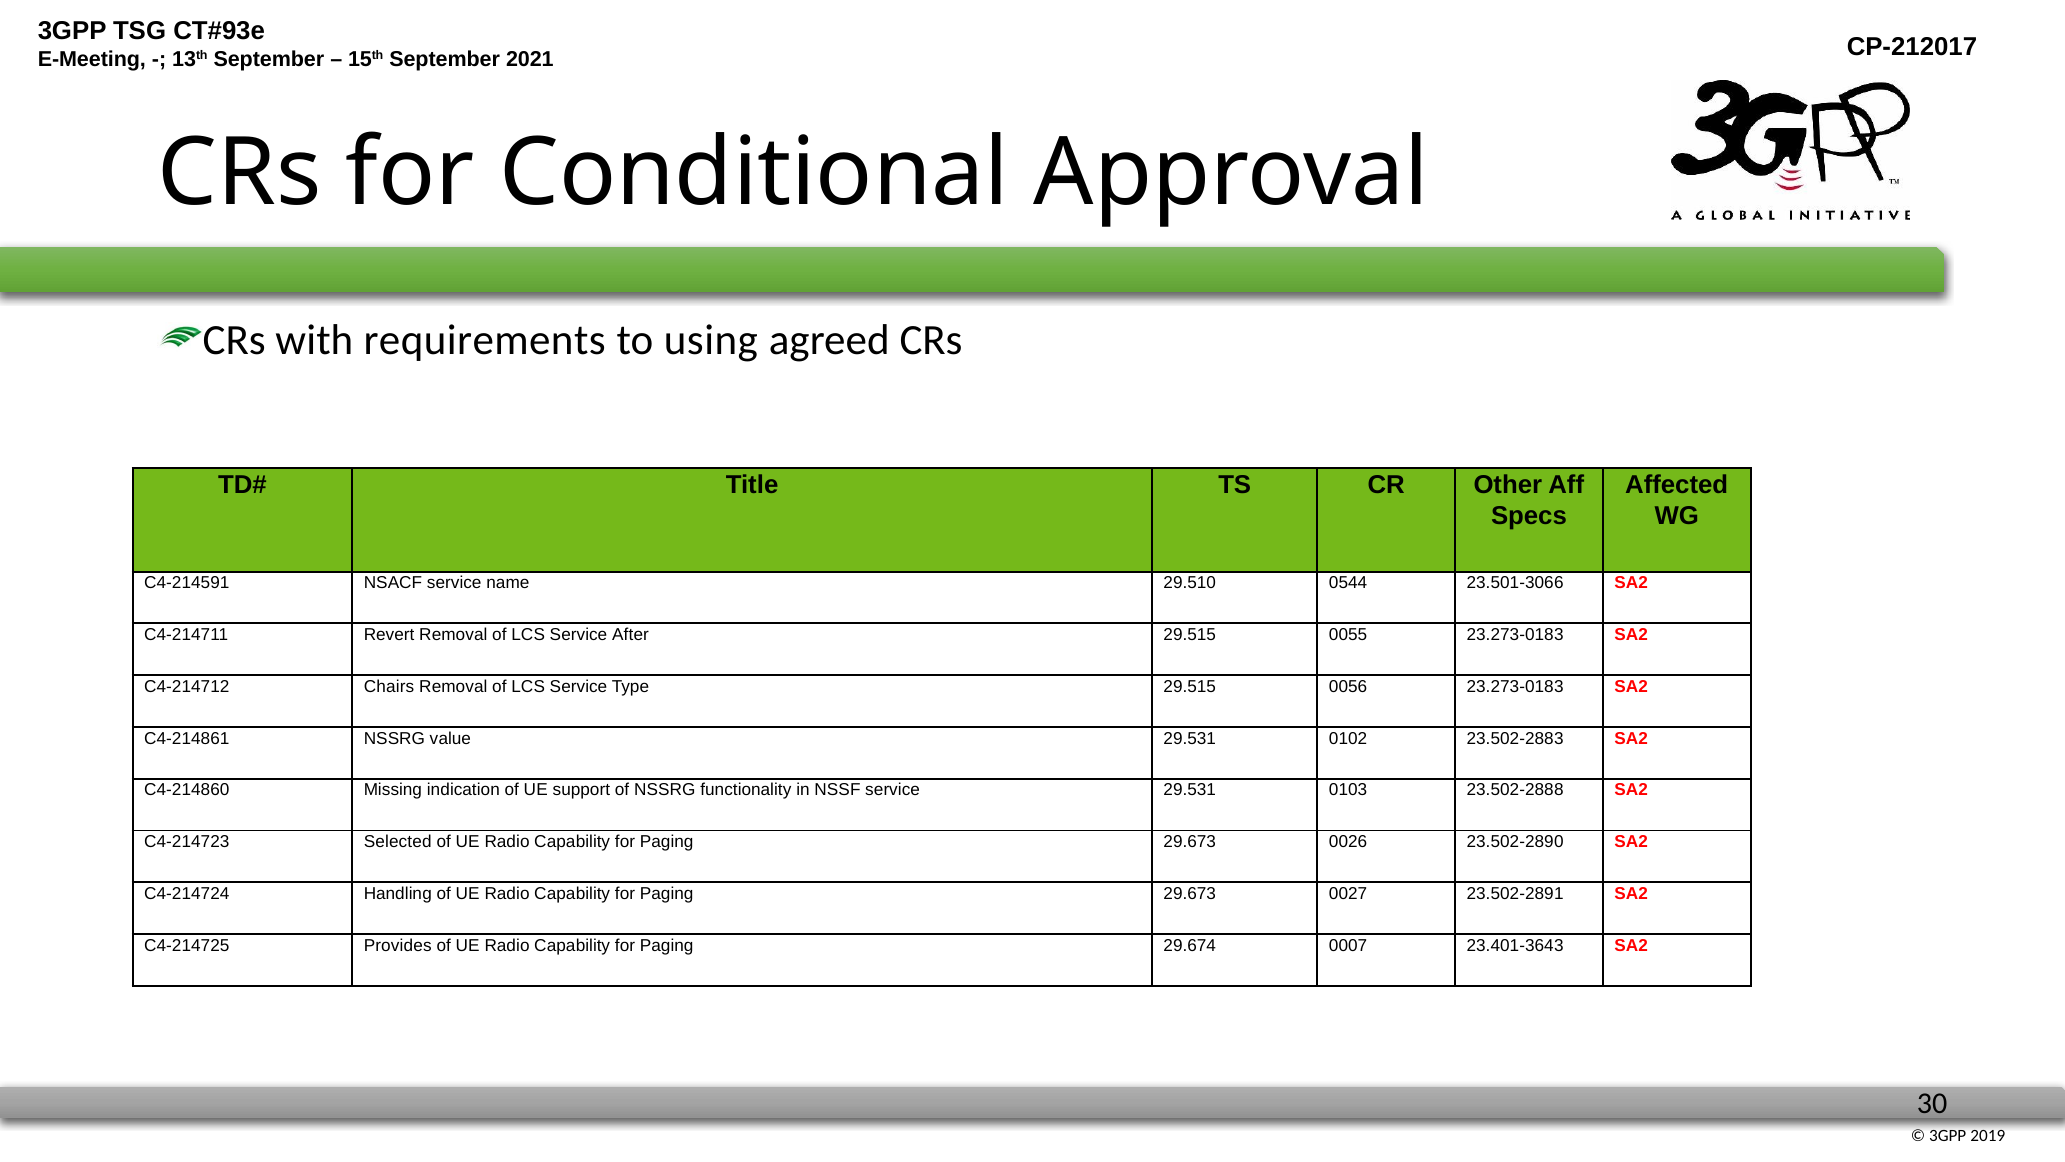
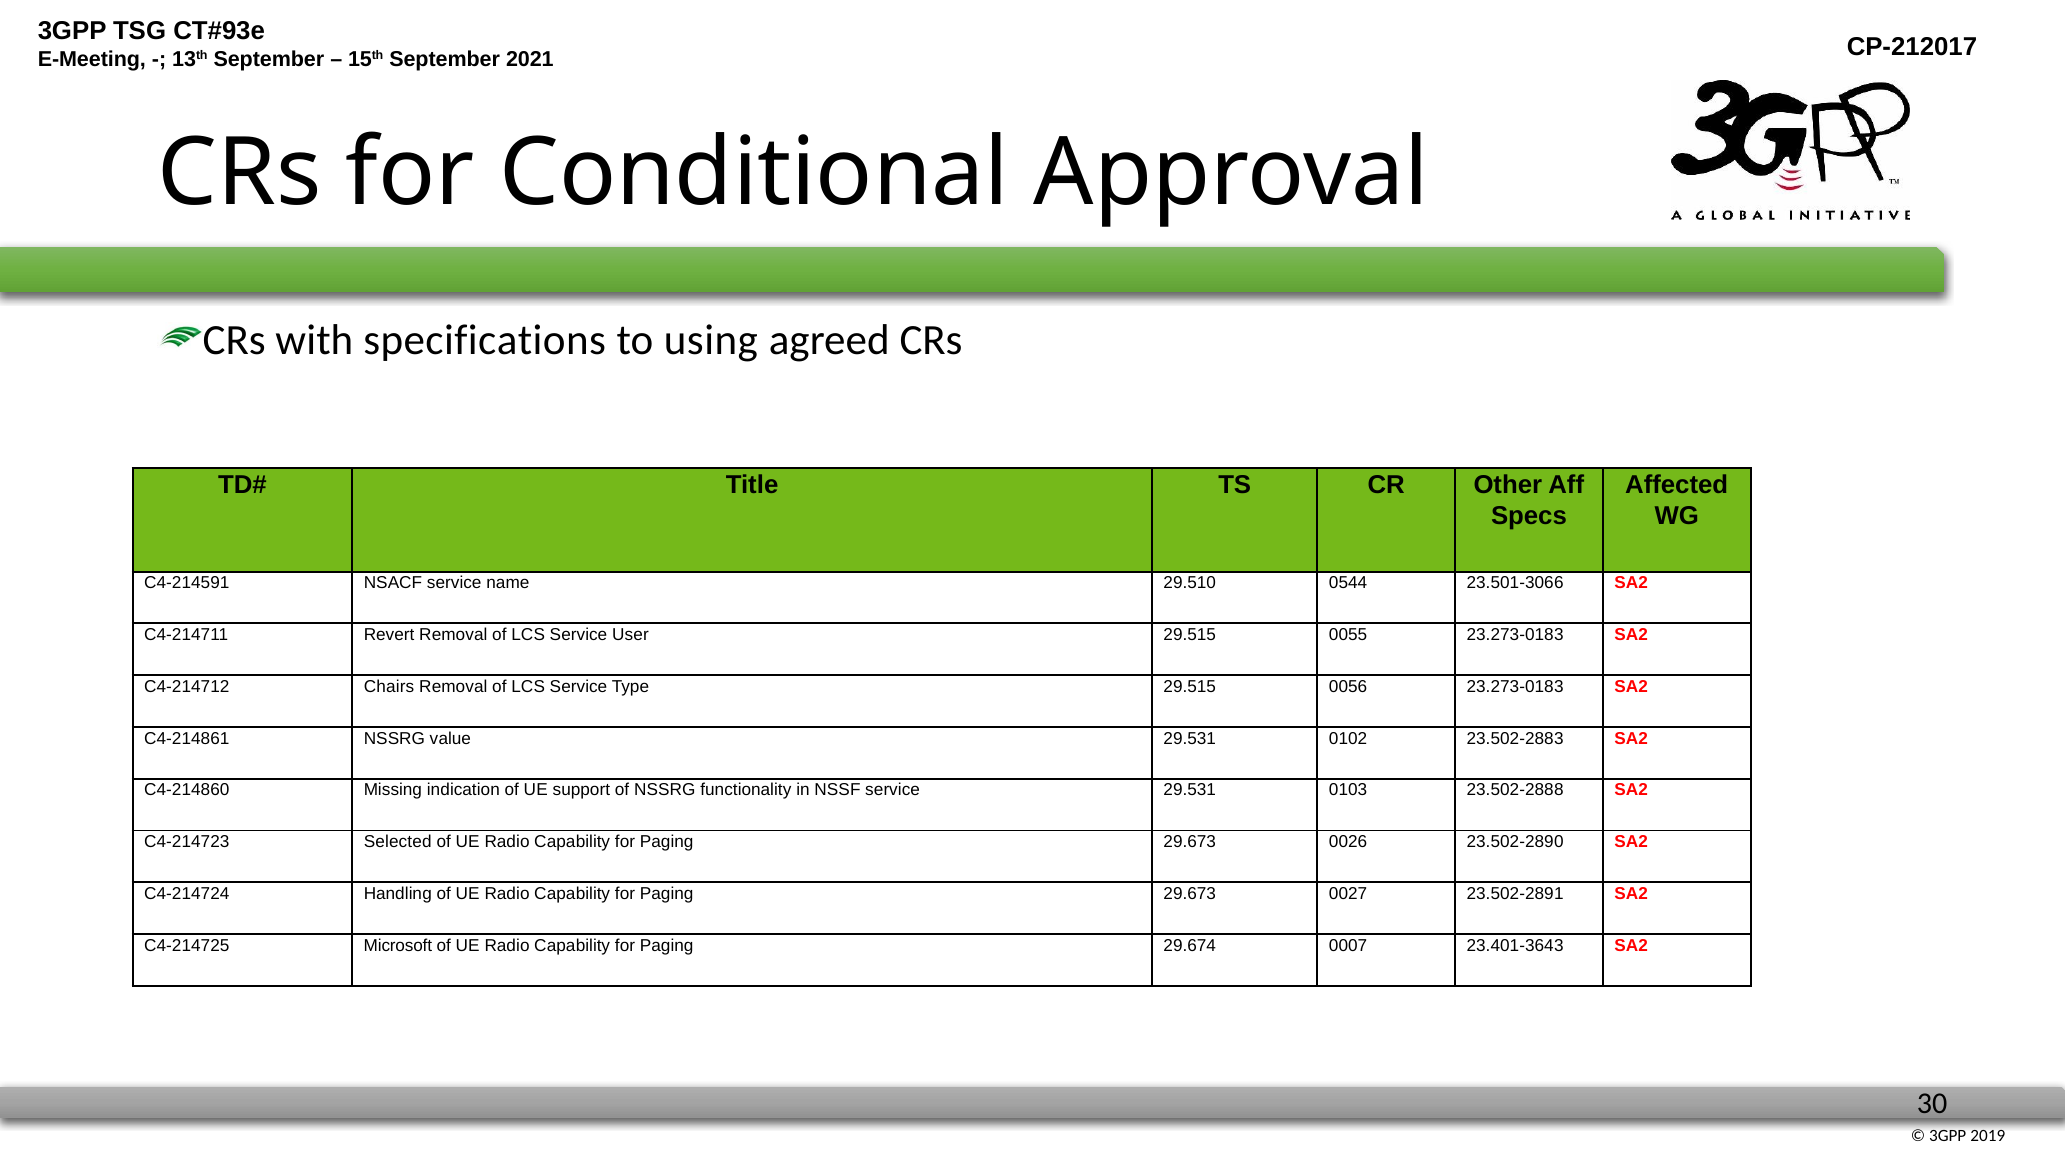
requirements: requirements -> specifications
After: After -> User
Provides: Provides -> Microsoft
